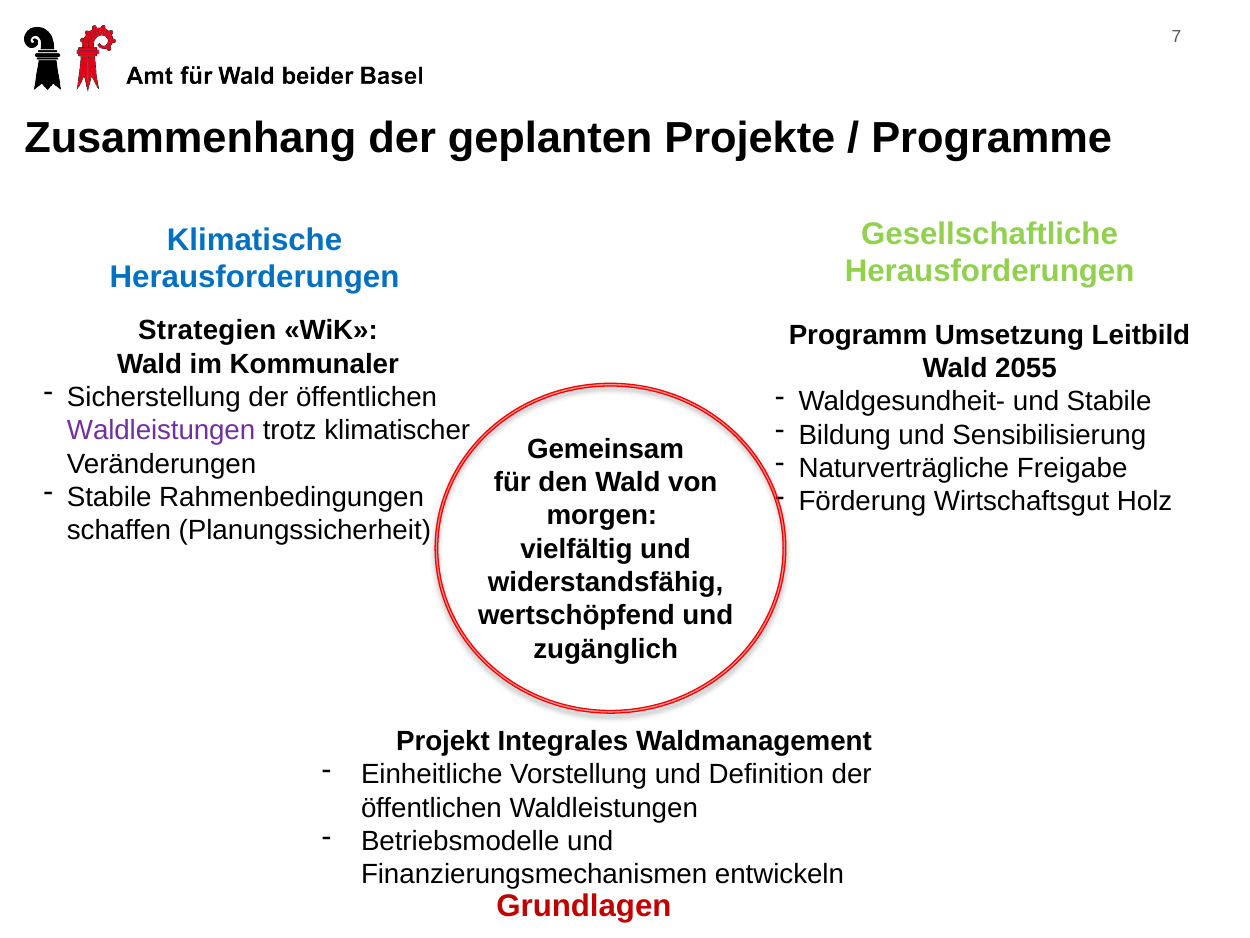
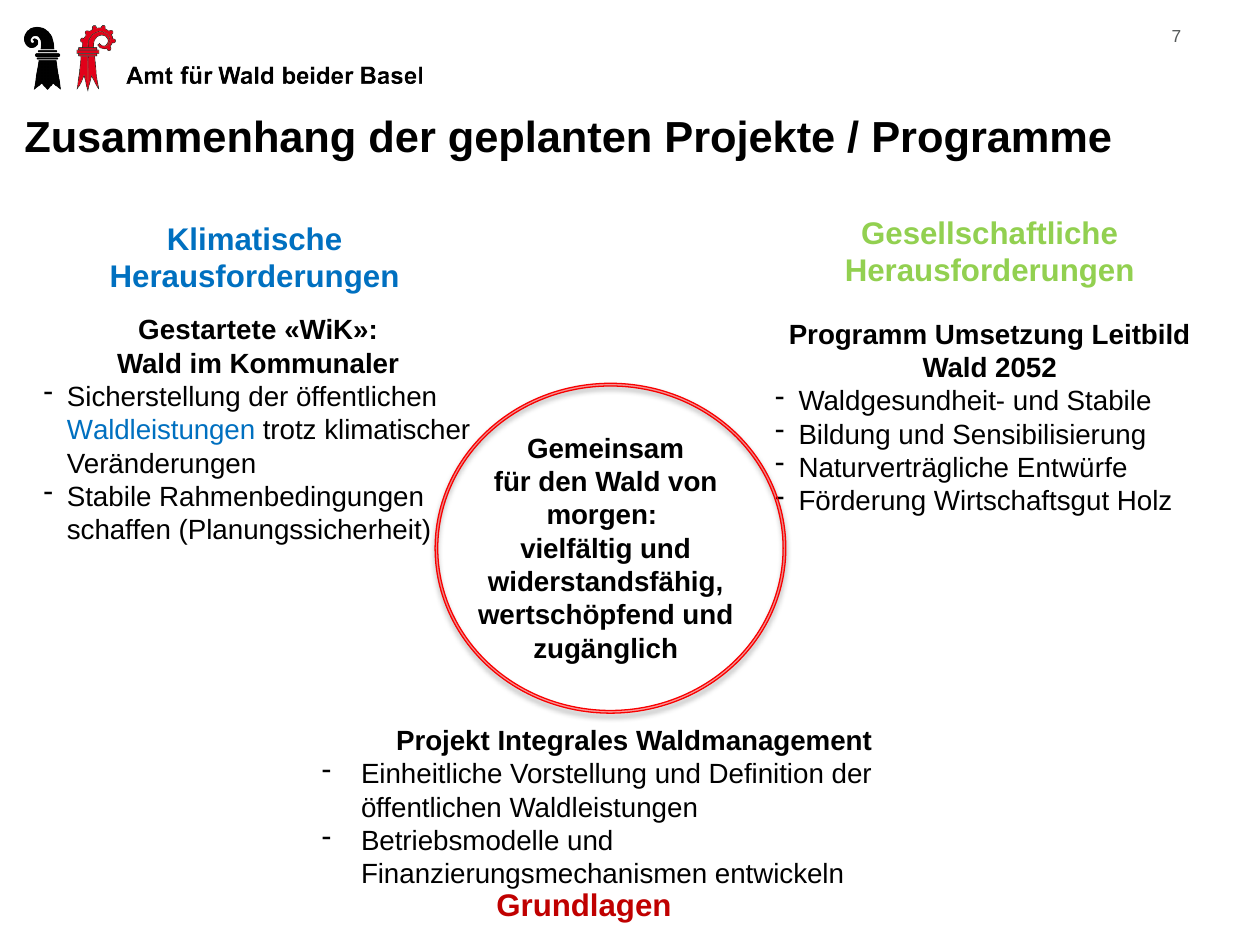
Strategien: Strategien -> Gestartete
2055: 2055 -> 2052
Waldleistungen at (161, 430) colour: purple -> blue
Freigabe: Freigabe -> Entwürfe
